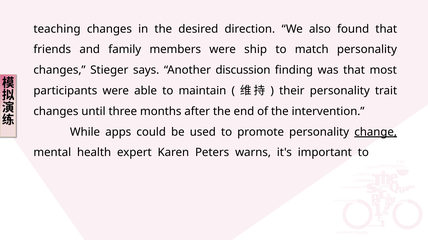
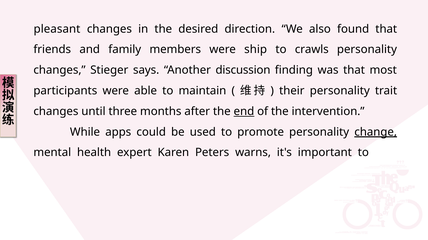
teaching: teaching -> pleasant
match: match -> crawls
end underline: none -> present
